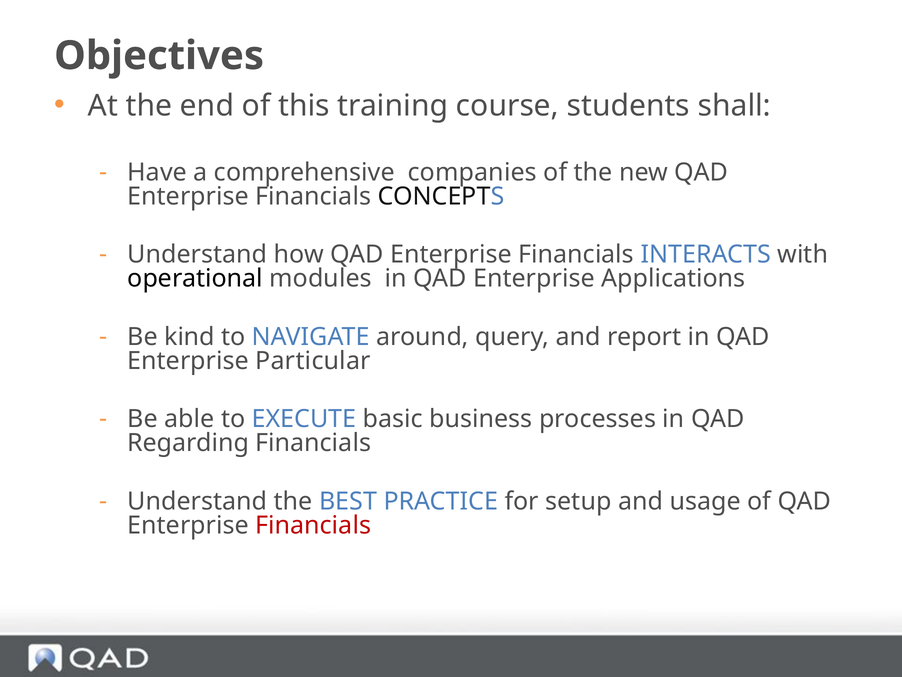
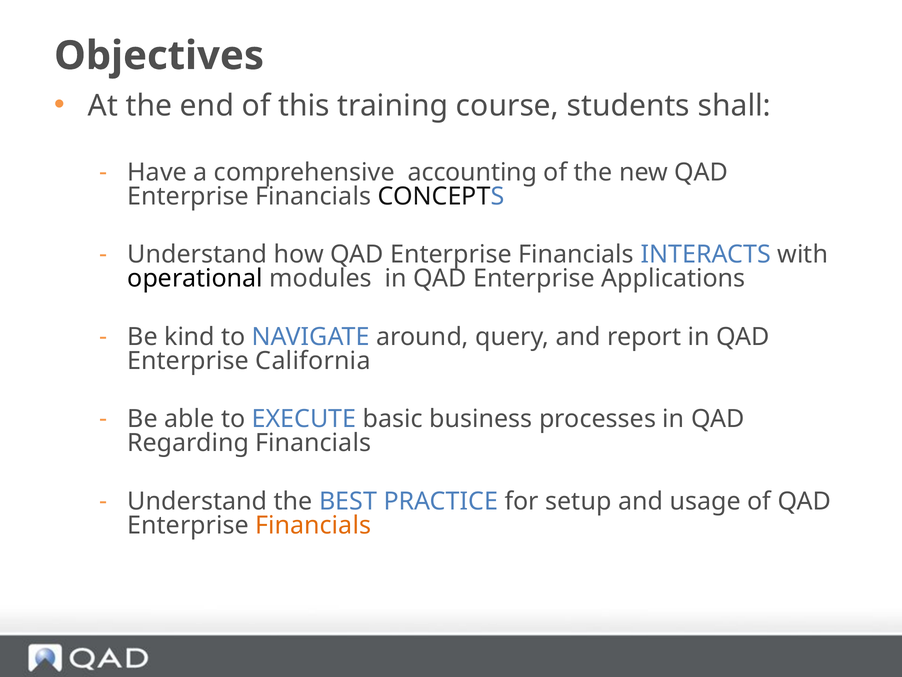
companies: companies -> accounting
Particular: Particular -> California
Financials at (313, 525) colour: red -> orange
